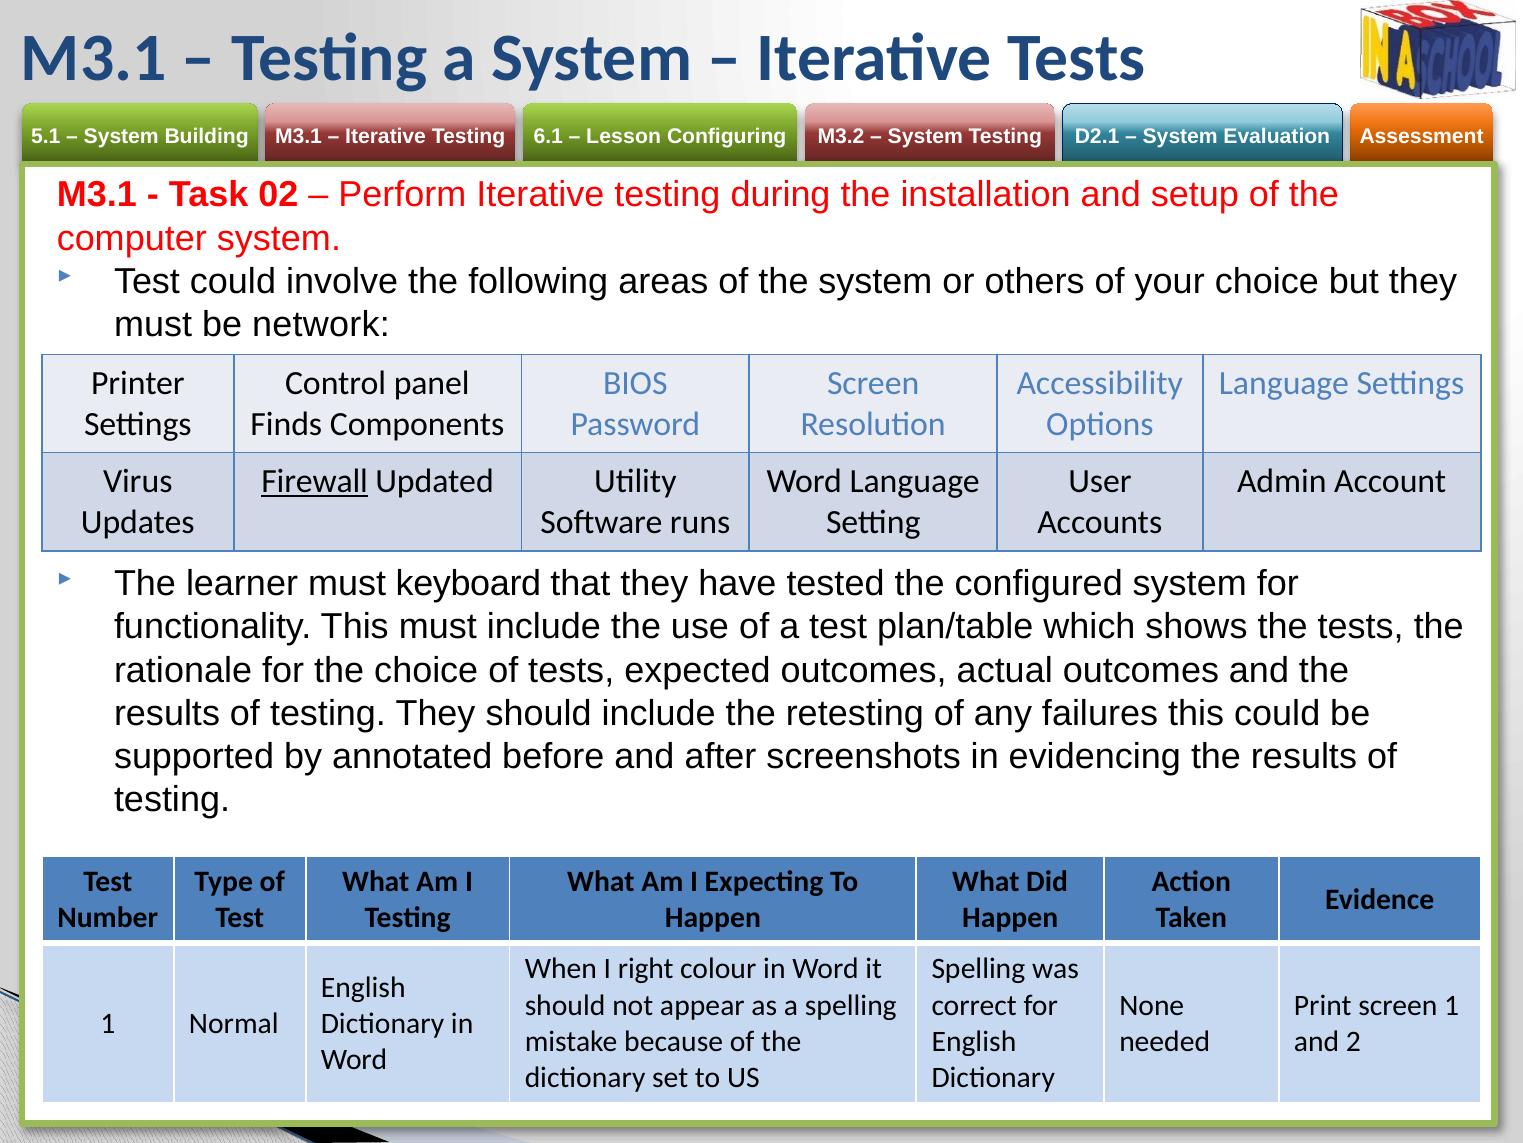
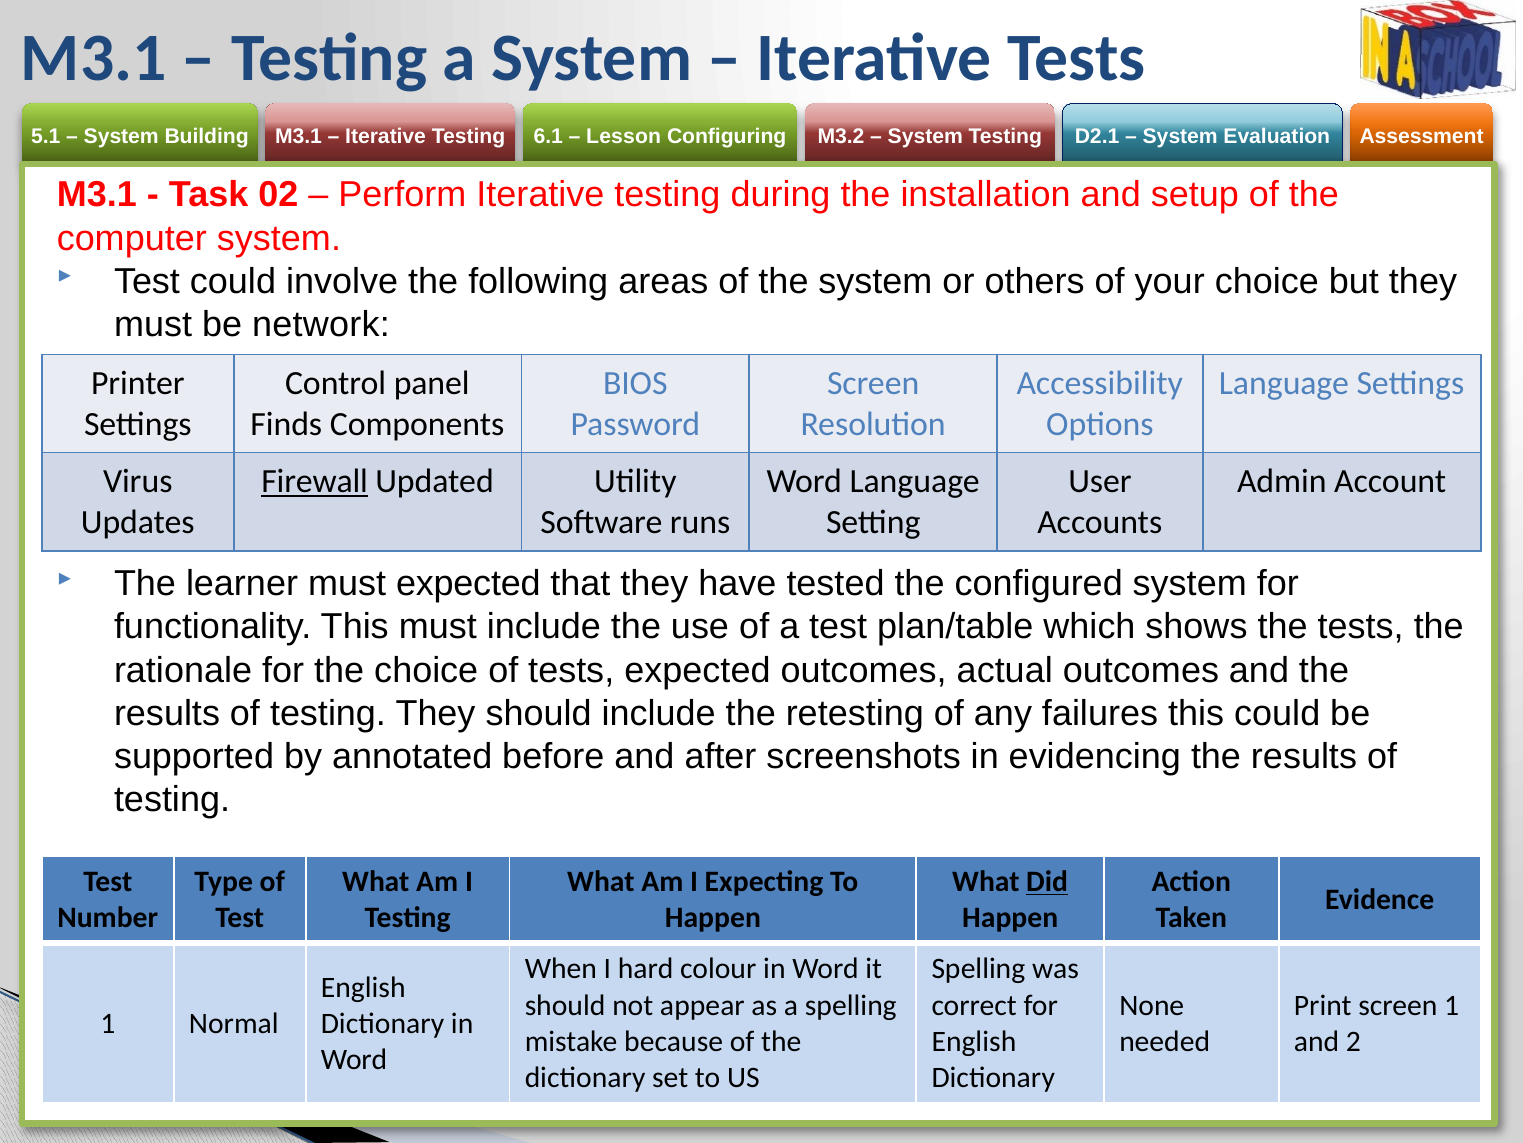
must keyboard: keyboard -> expected
Did underline: none -> present
right: right -> hard
